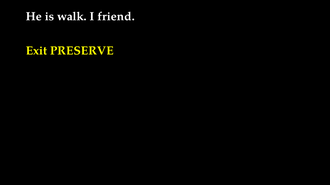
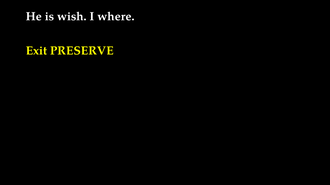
walk: walk -> wish
friend: friend -> where
